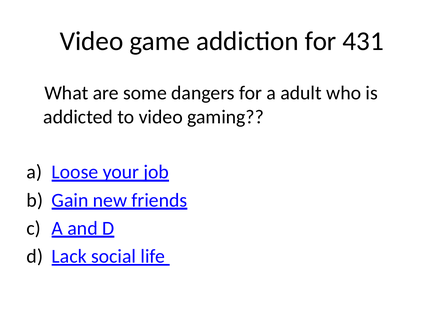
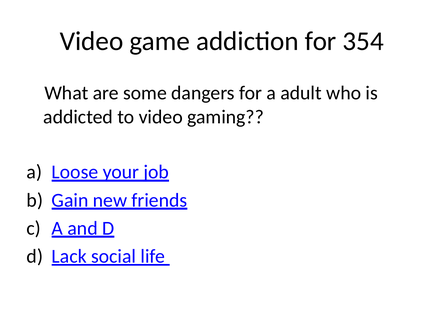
431: 431 -> 354
